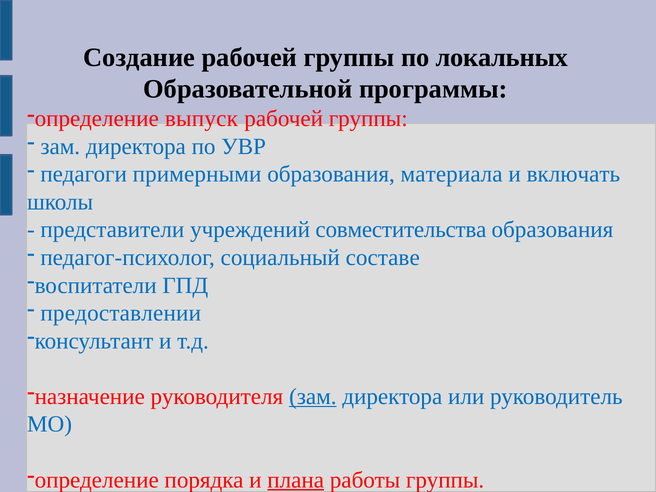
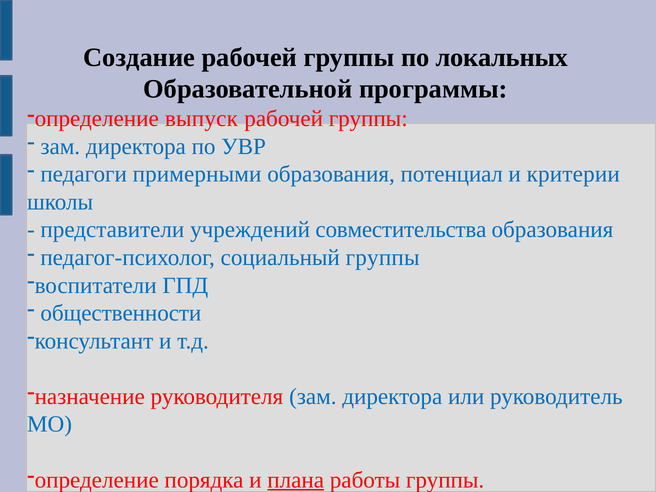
материала: материала -> потенциал
включать: включать -> критерии
социальный составе: составе -> группы
предоставлении: предоставлении -> общественности
зам at (313, 397) underline: present -> none
